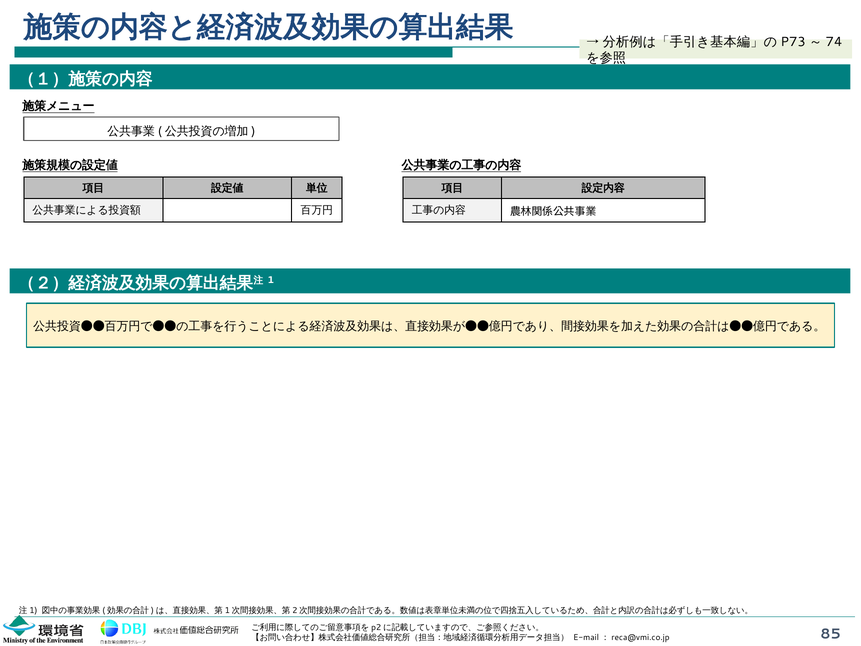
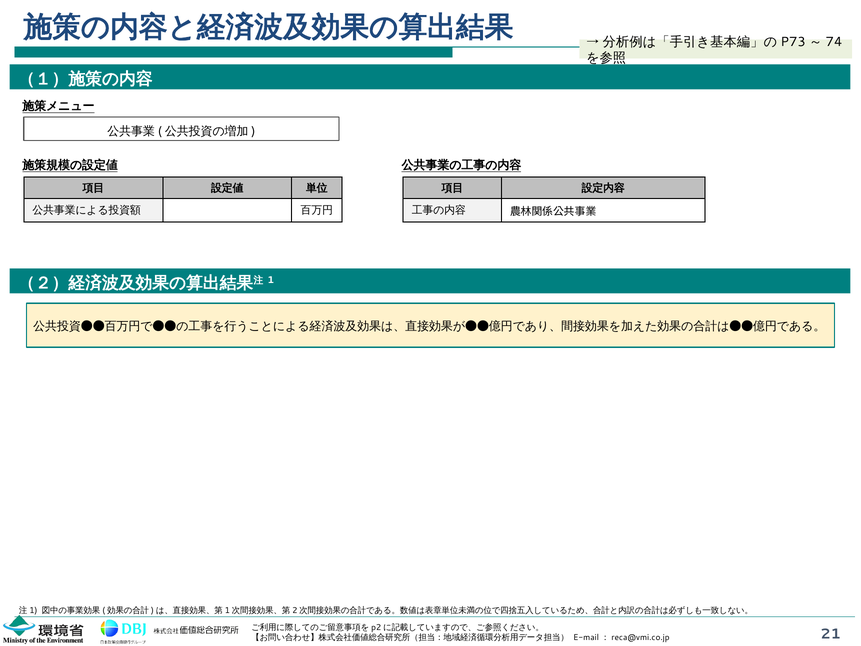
85: 85 -> 21
